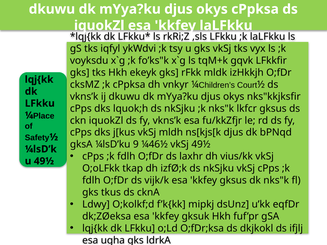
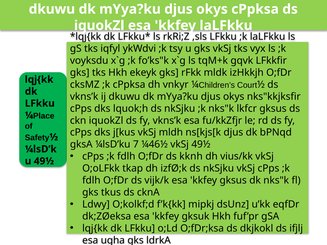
9: 9 -> 7
laxhr: laxhr -> kknh
